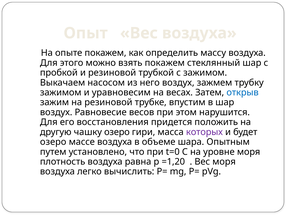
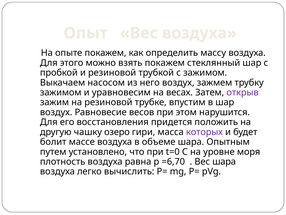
открыв colour: blue -> purple
озеро at (53, 142): озеро -> болит
=1,20: =1,20 -> =6,70
Вес моря: моря -> шара
